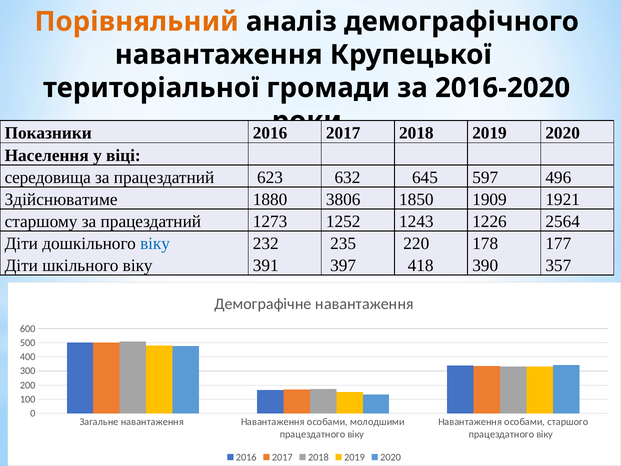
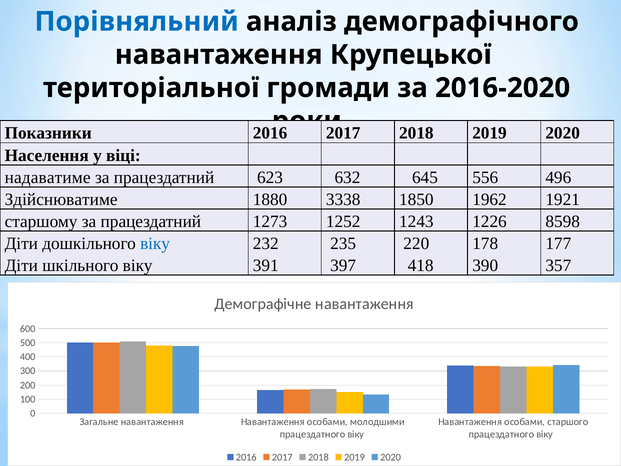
Порівняльний colour: orange -> blue
середовища: середовища -> надаватиме
597: 597 -> 556
3806: 3806 -> 3338
1909: 1909 -> 1962
2564: 2564 -> 8598
